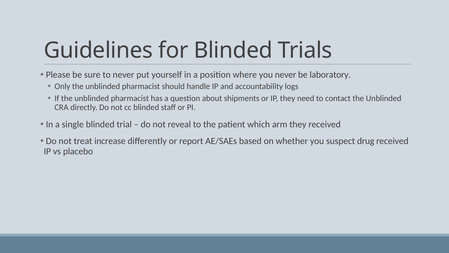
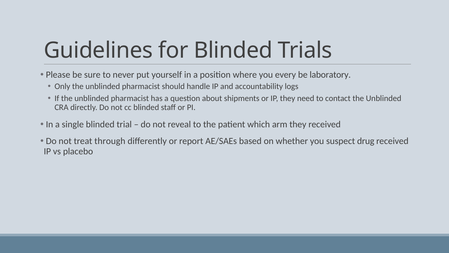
you never: never -> every
increase: increase -> through
